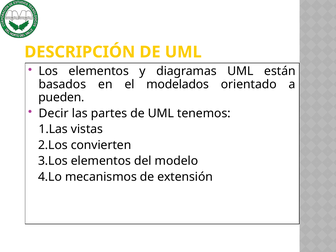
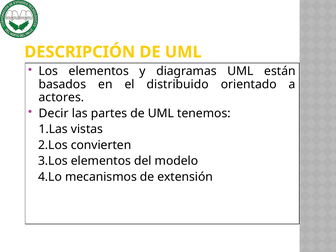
modelados: modelados -> distribuido
pueden: pueden -> actores
